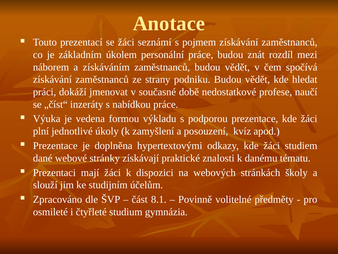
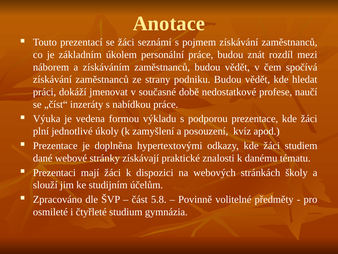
8.1: 8.1 -> 5.8
